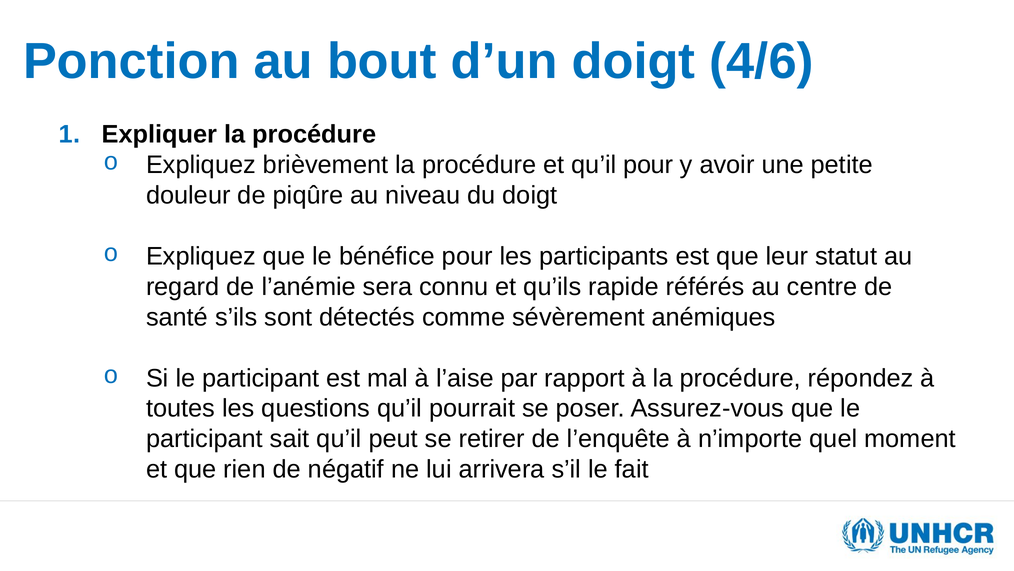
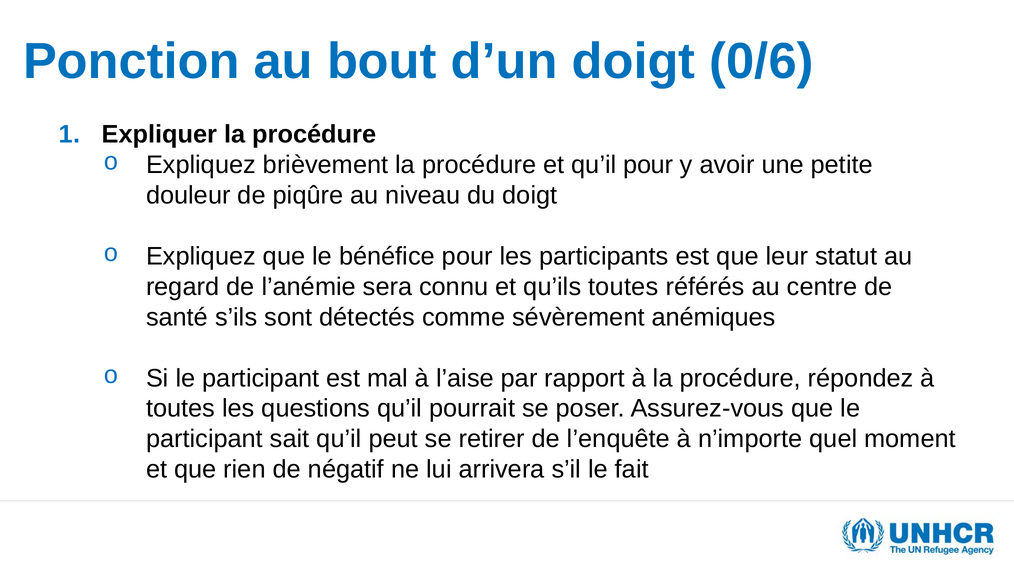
4/6: 4/6 -> 0/6
qu’ils rapide: rapide -> toutes
